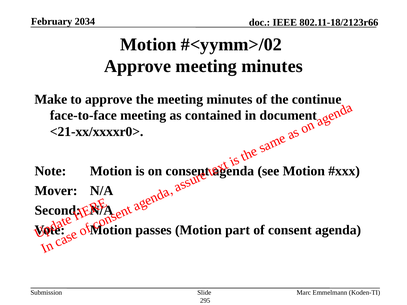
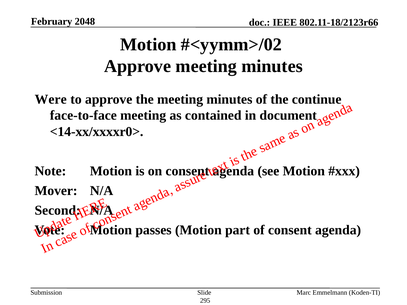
2034: 2034 -> 2048
Make: Make -> Were
<21-xx/xxxxr0>: <21-xx/xxxxr0> -> <14-xx/xxxxr0>
